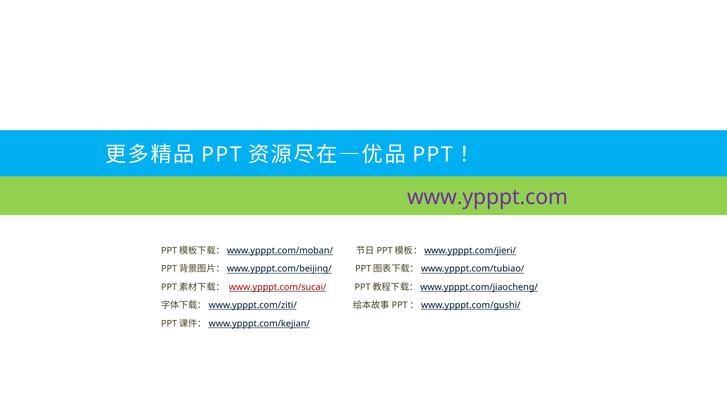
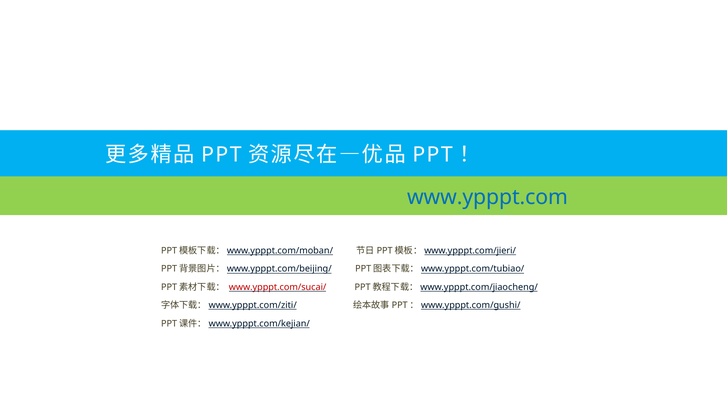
www.ypppt.com colour: purple -> blue
